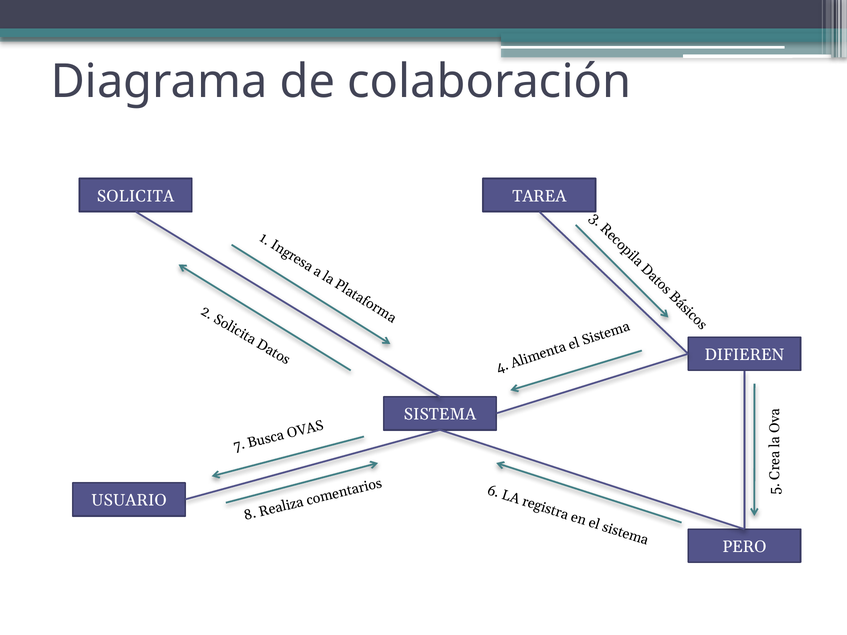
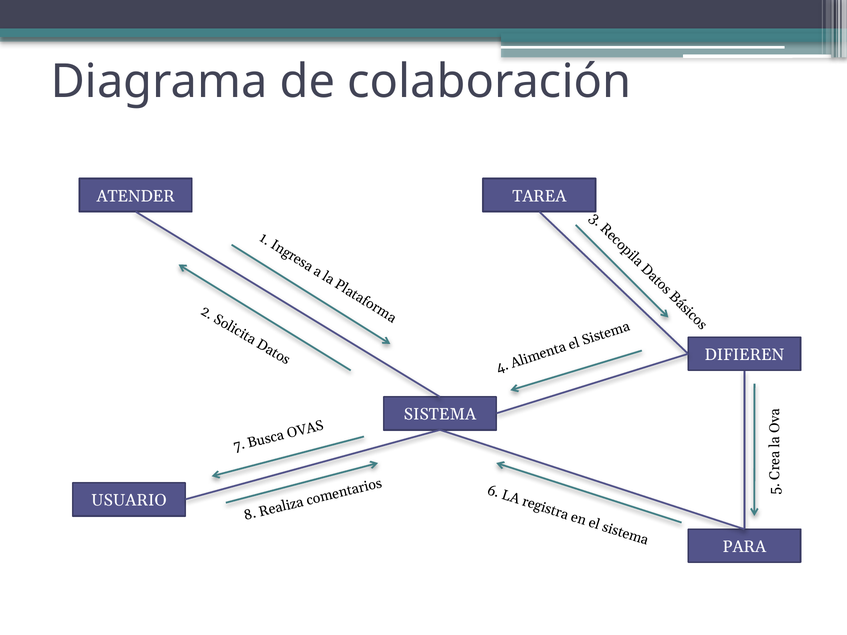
SOLICITA: SOLICITA -> ATENDER
PERO: PERO -> PARA
